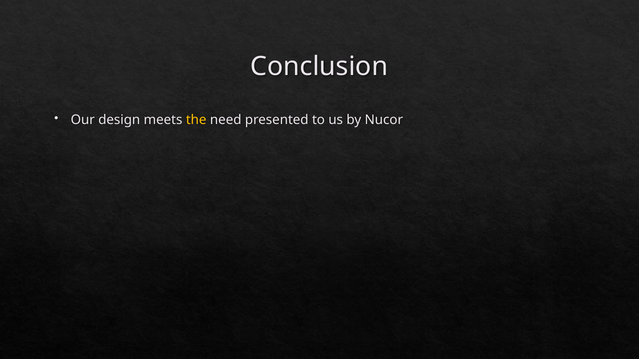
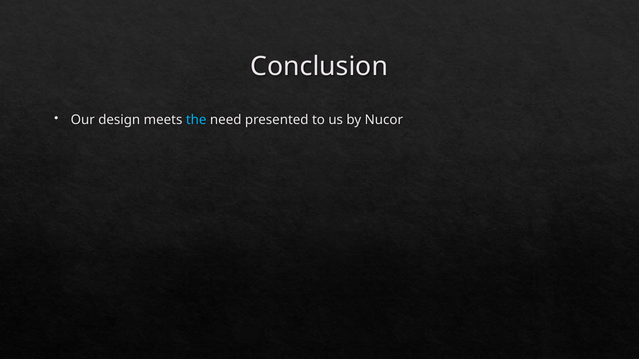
the colour: yellow -> light blue
